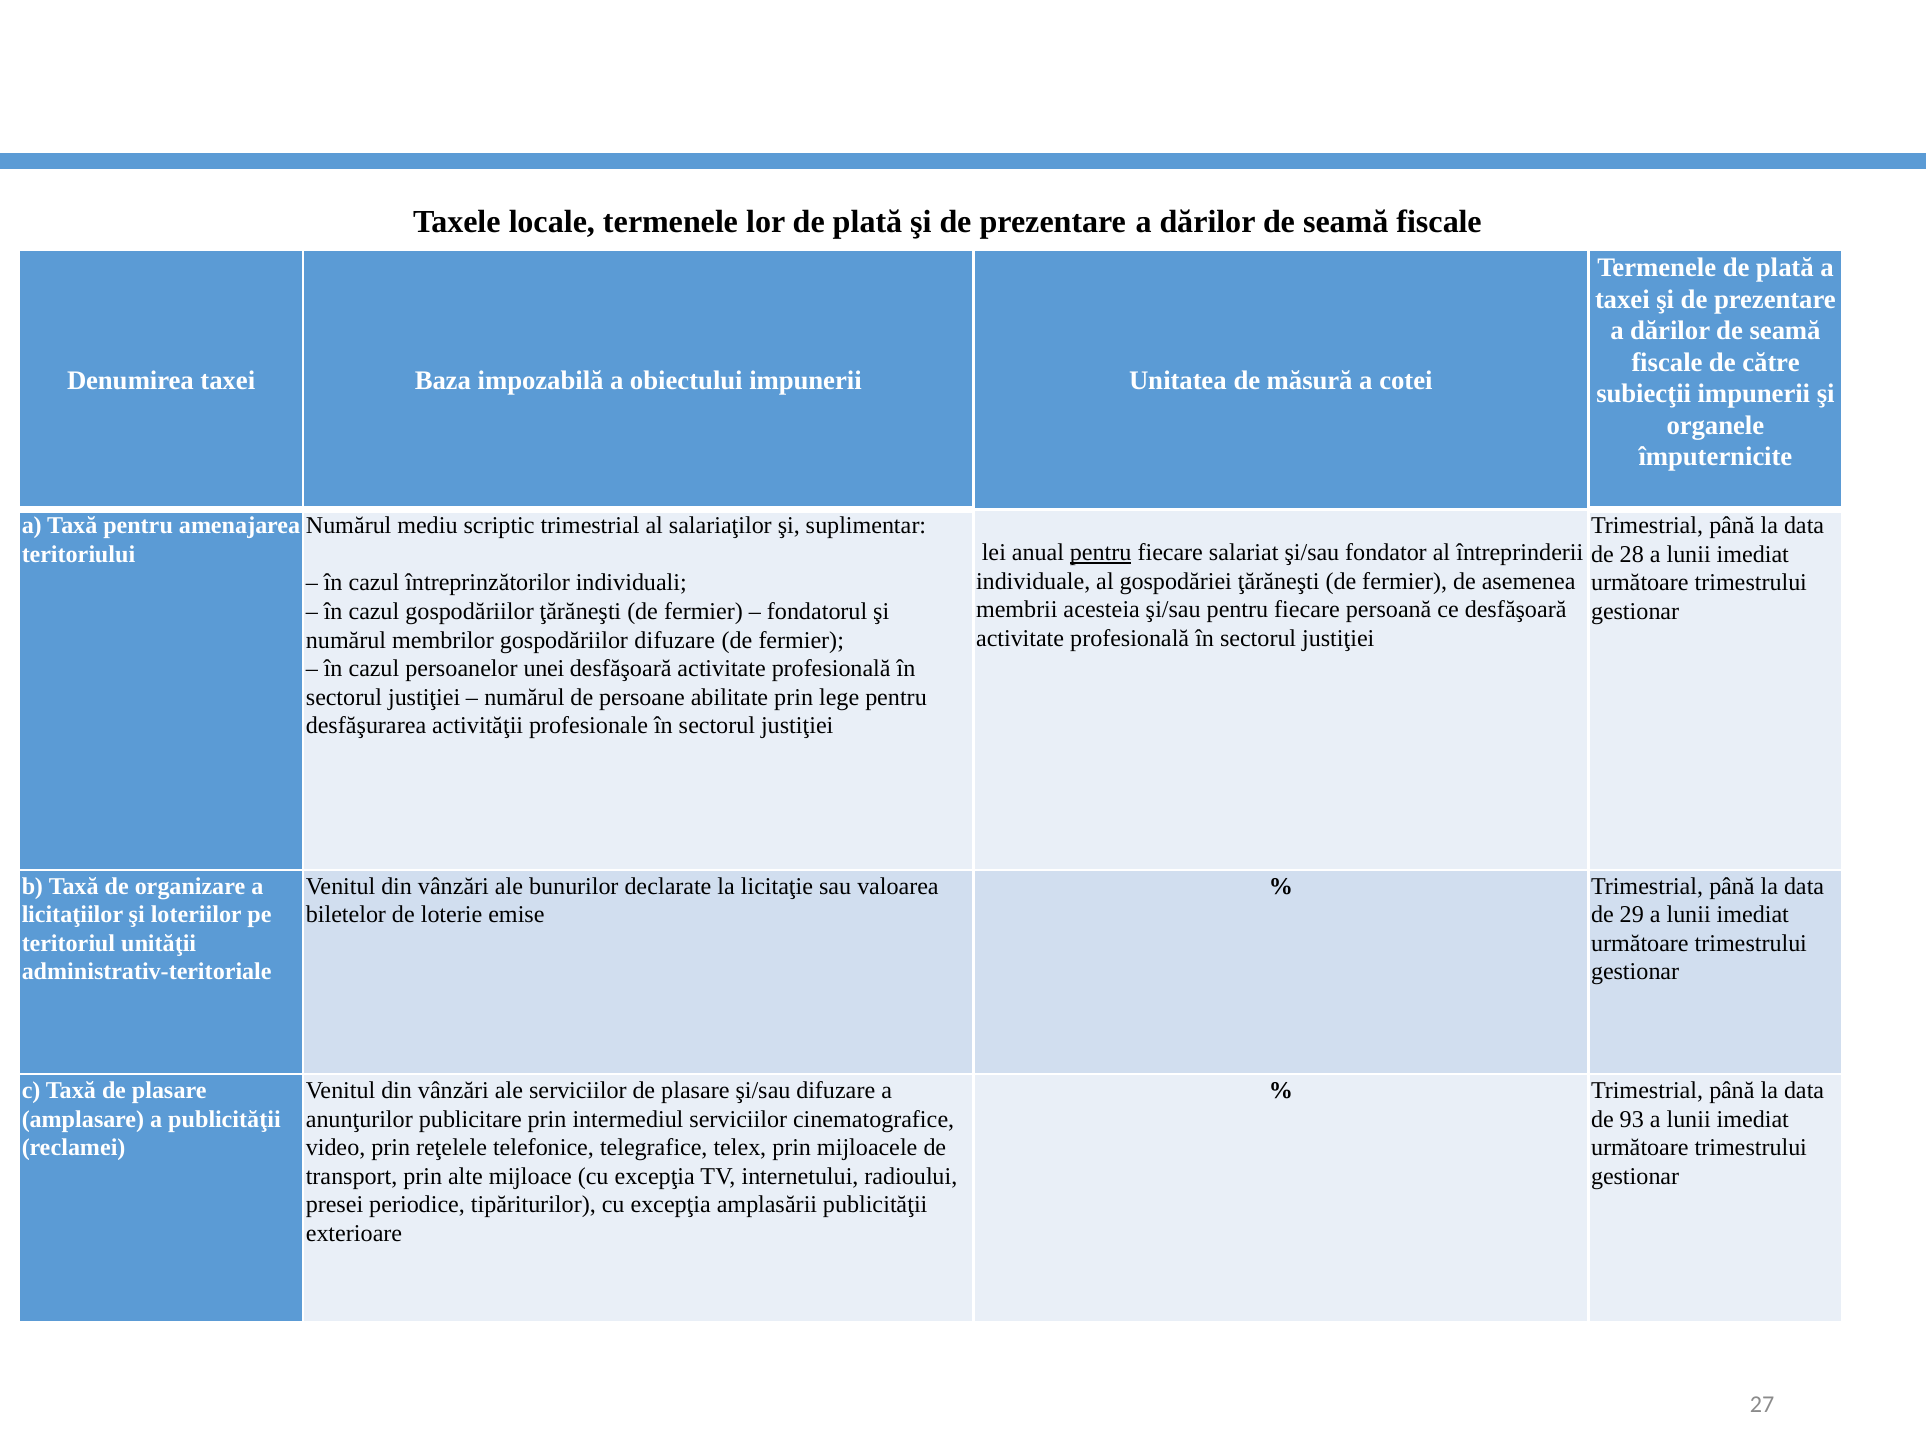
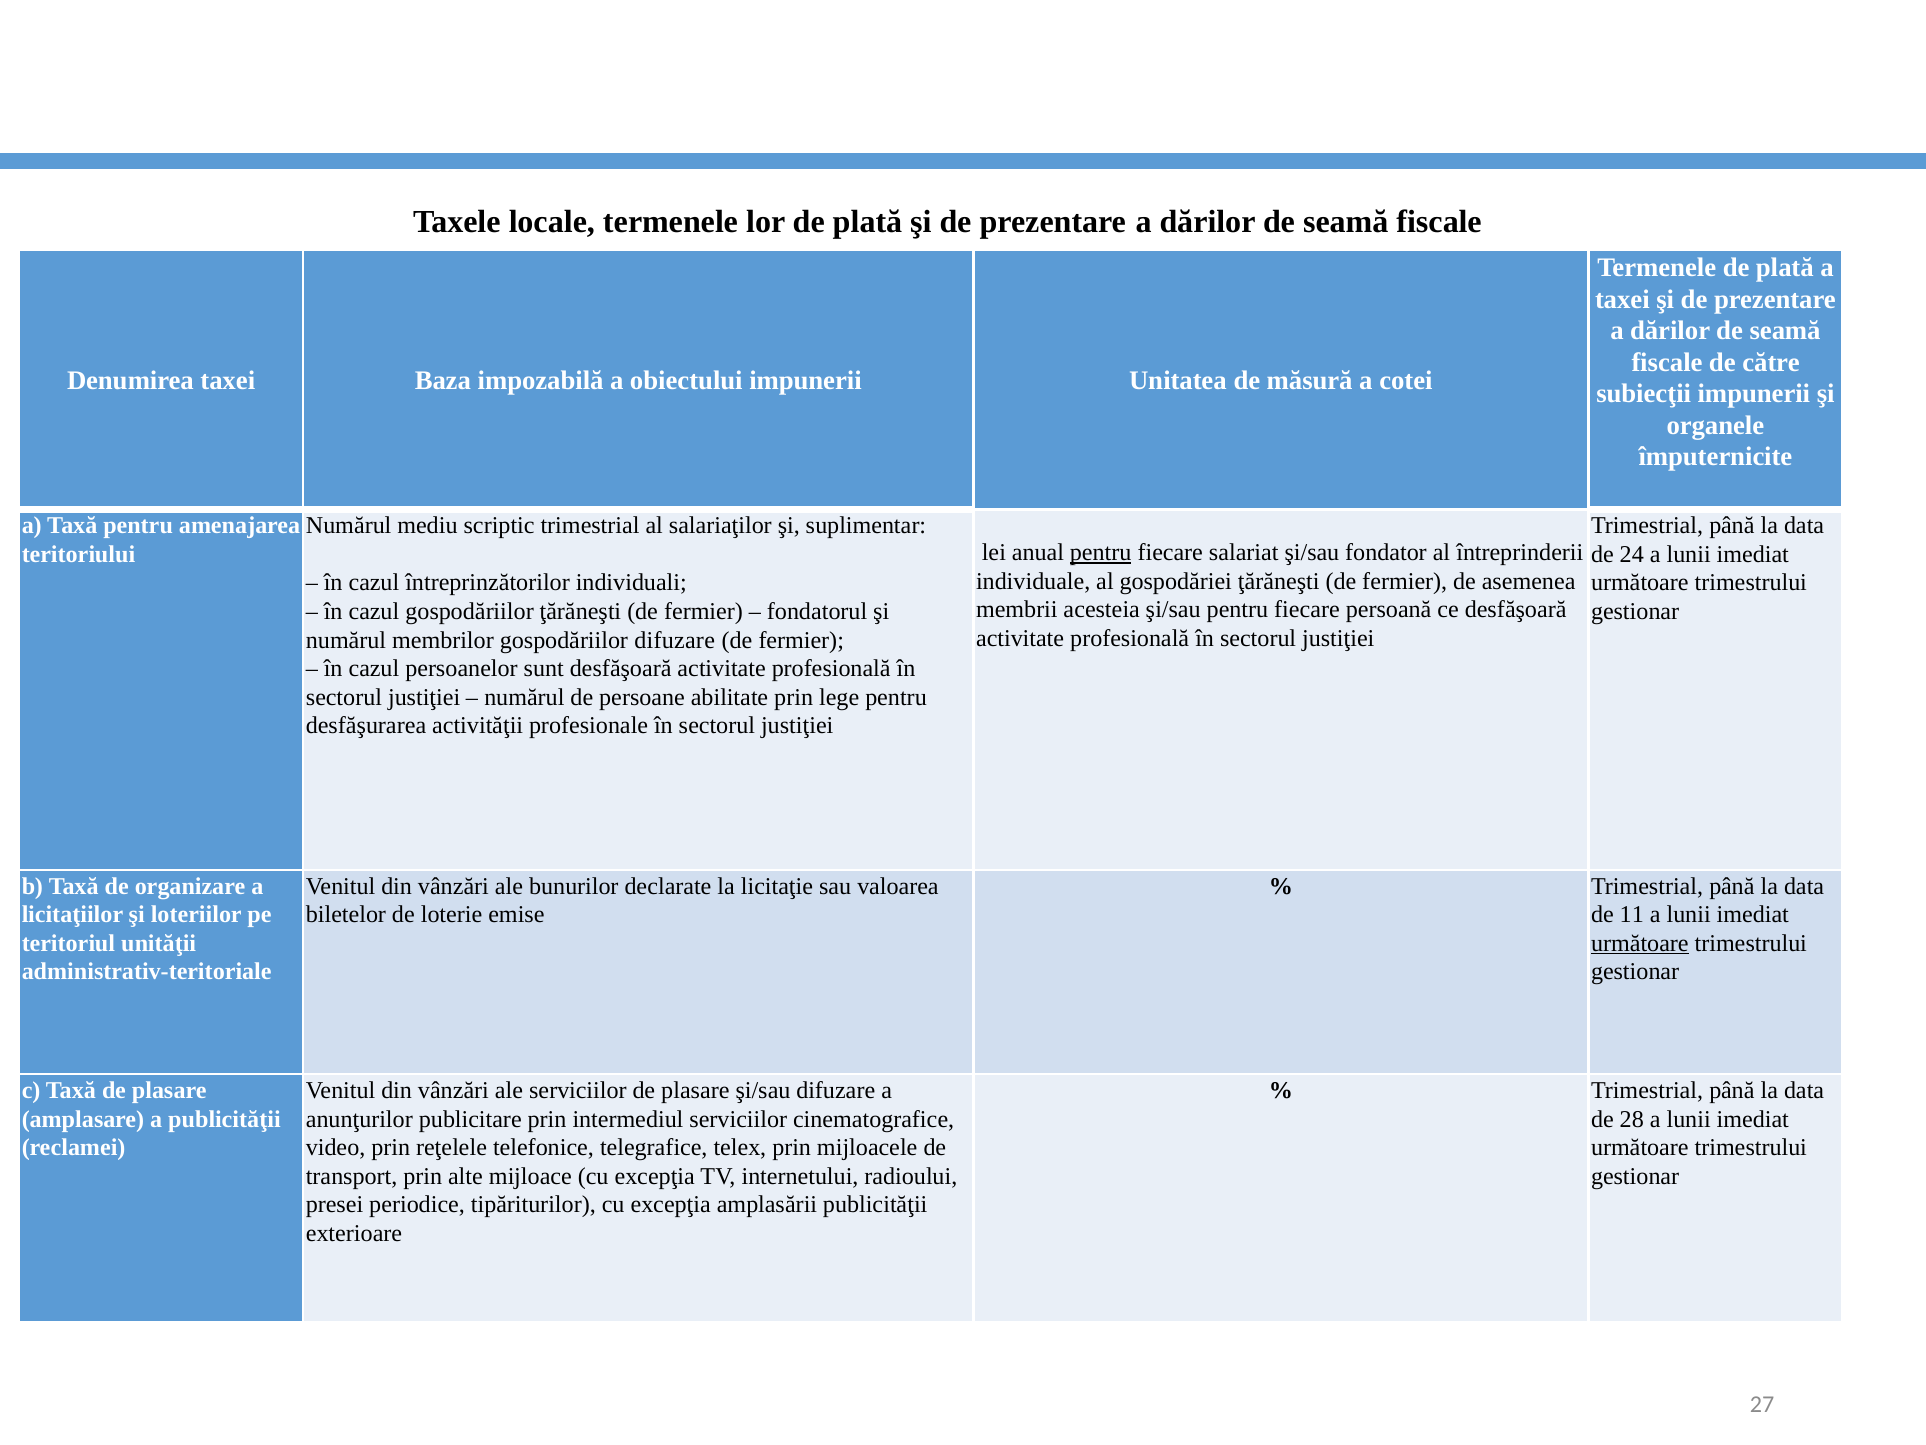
28: 28 -> 24
unei: unei -> sunt
29: 29 -> 11
următoare at (1640, 943) underline: none -> present
93: 93 -> 28
